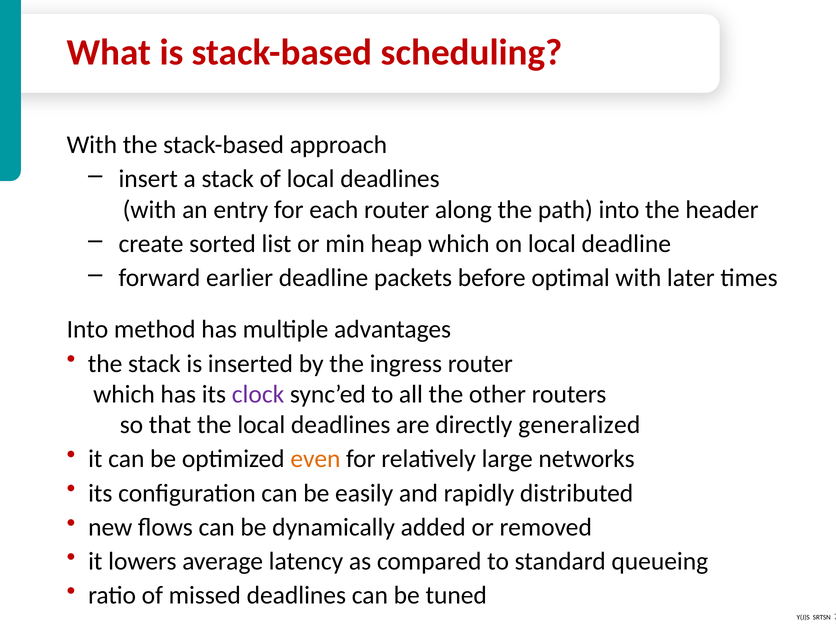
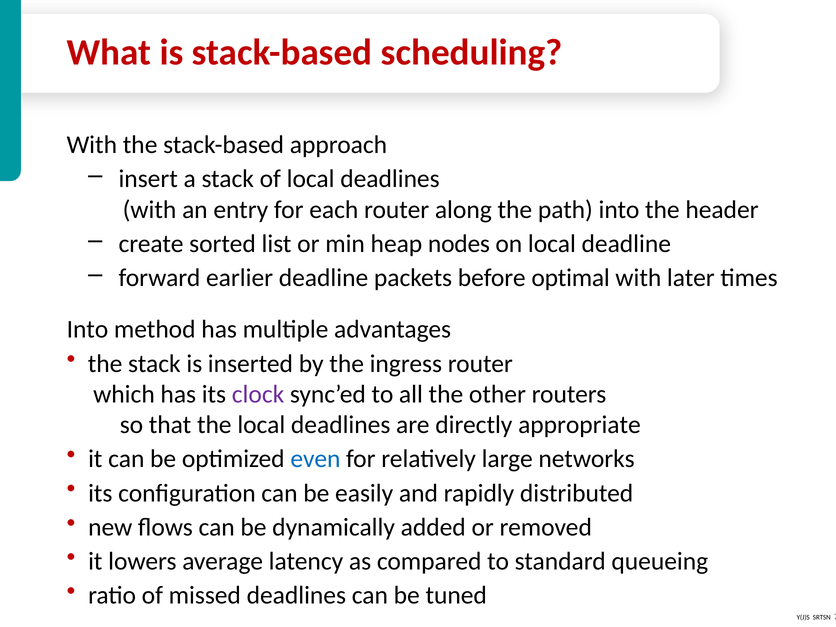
heap which: which -> nodes
generalized: generalized -> appropriate
even colour: orange -> blue
